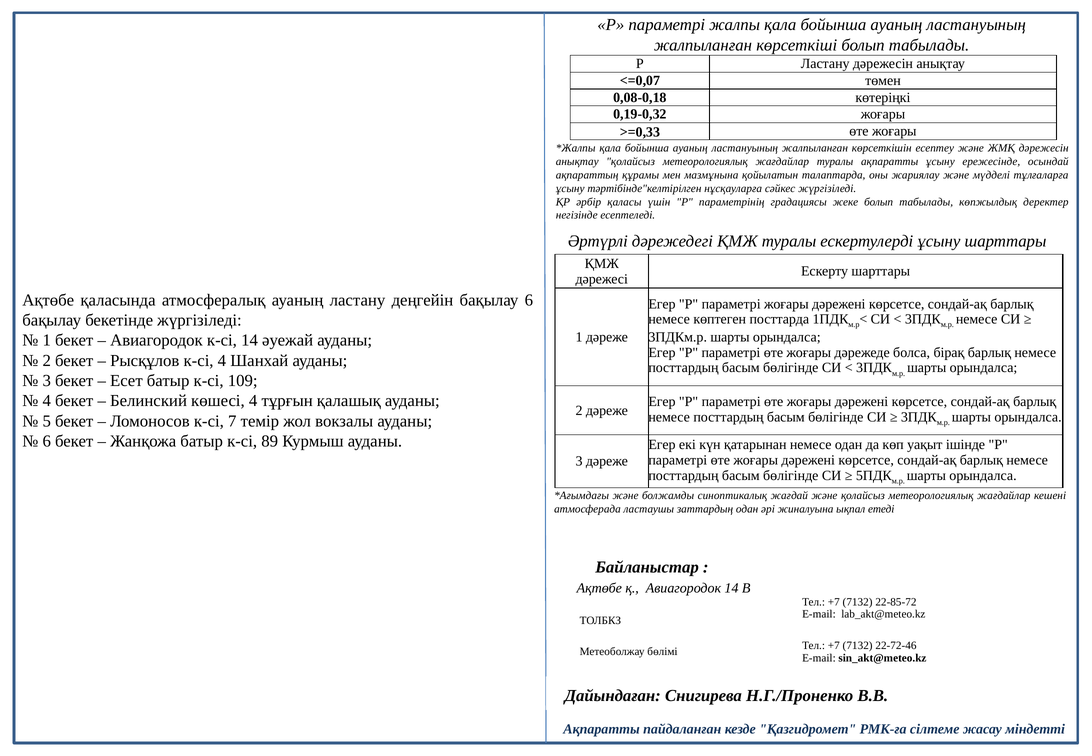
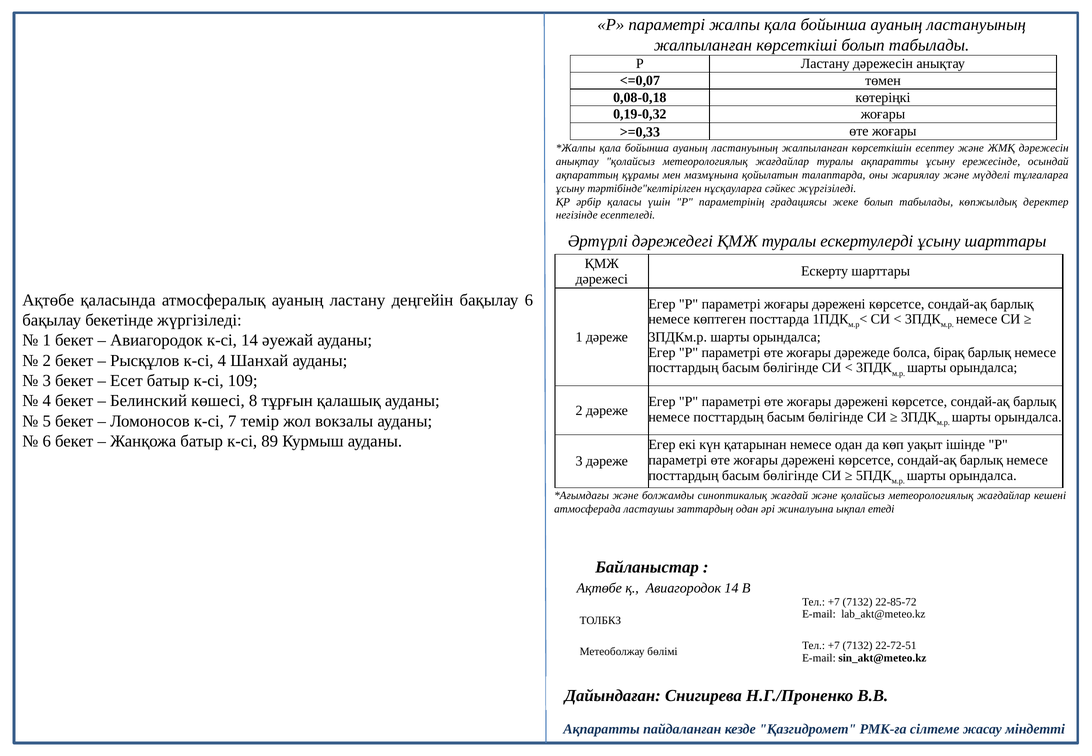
көшесі 4: 4 -> 8
22-72-46: 22-72-46 -> 22-72-51
